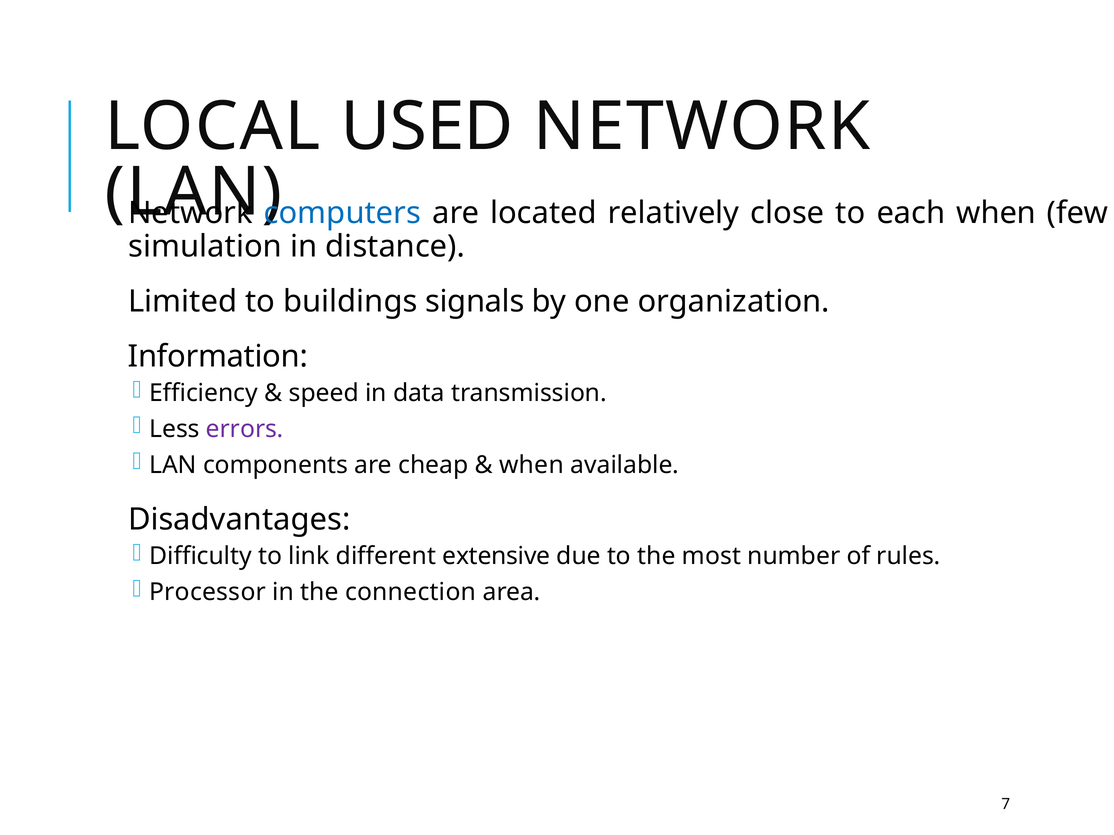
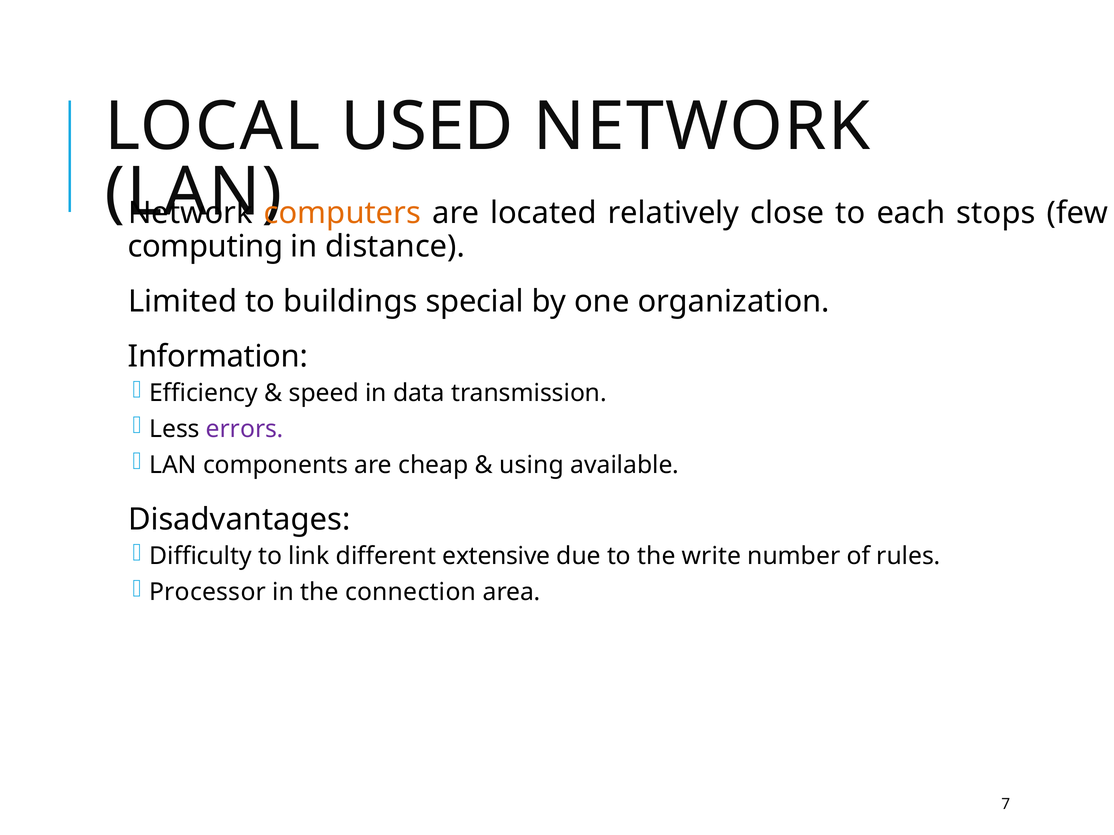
computers colour: blue -> orange
each when: when -> stops
simulation: simulation -> computing
signals: signals -> special
when at (531, 465): when -> using
most: most -> write
